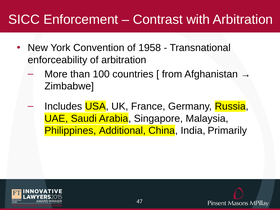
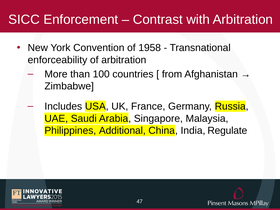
Primarily: Primarily -> Regulate
